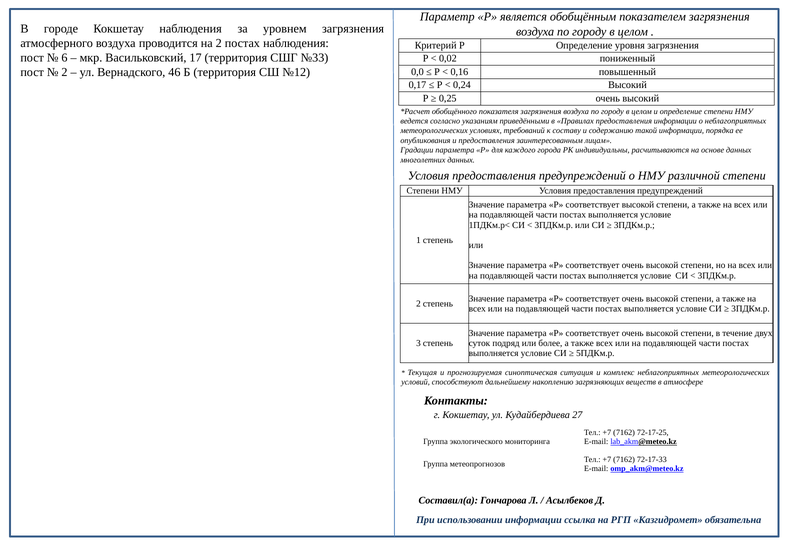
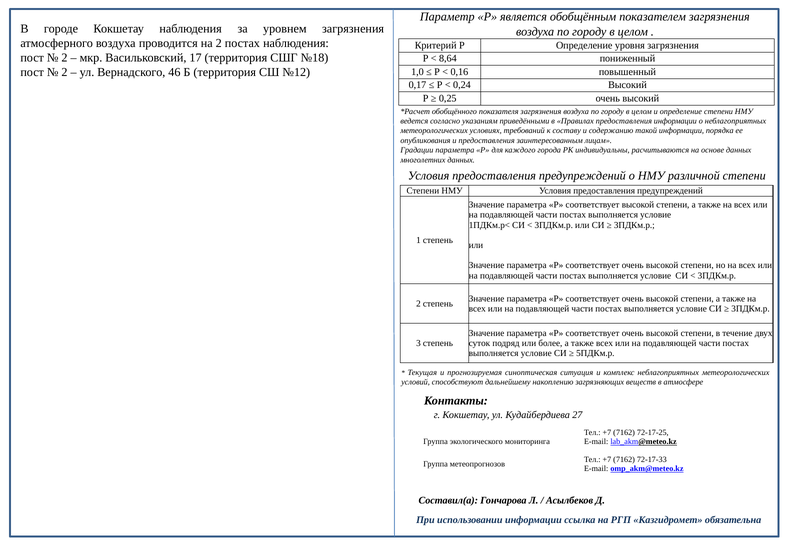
6 at (65, 58): 6 -> 2
№33: №33 -> №18
0,02: 0,02 -> 8,64
0,0: 0,0 -> 1,0
